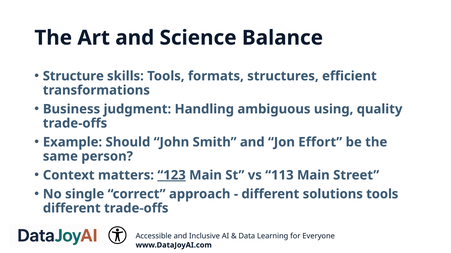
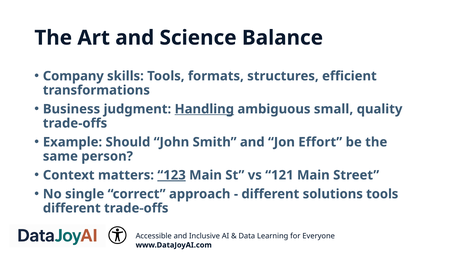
Structure: Structure -> Company
Handling underline: none -> present
using: using -> small
113: 113 -> 121
